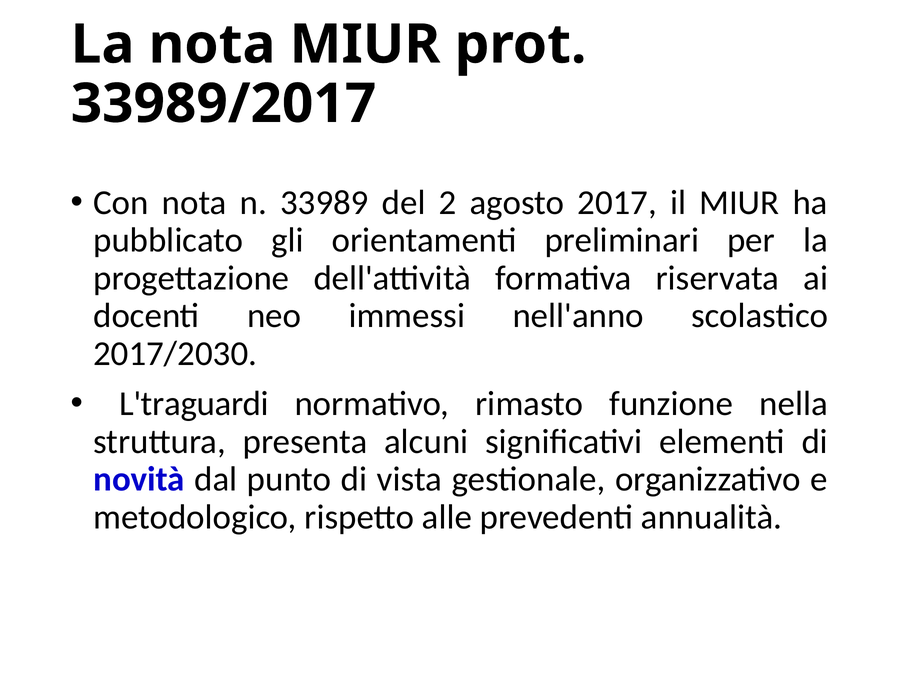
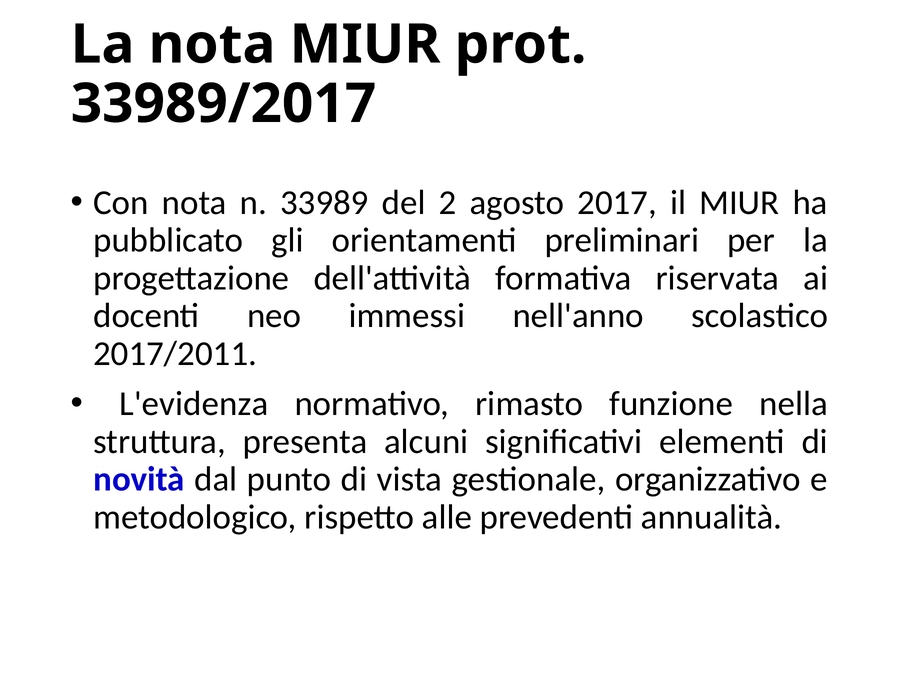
2017/2030: 2017/2030 -> 2017/2011
L'traguardi: L'traguardi -> L'evidenza
